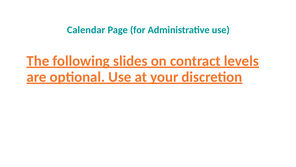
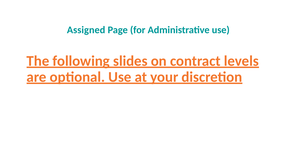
Calendar: Calendar -> Assigned
